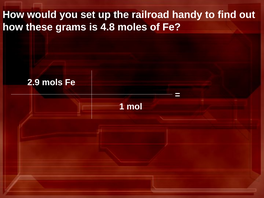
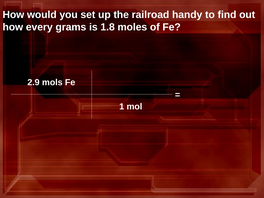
these: these -> every
4.8: 4.8 -> 1.8
